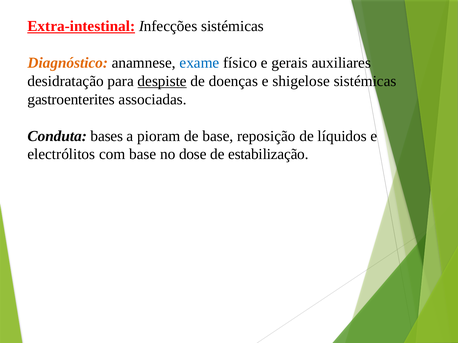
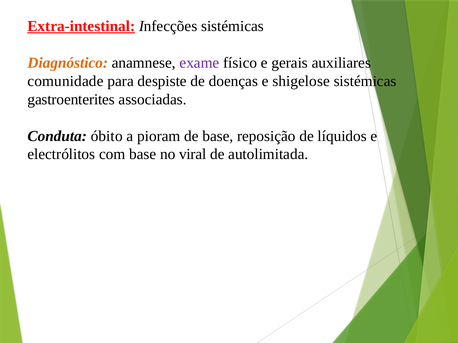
exame colour: blue -> purple
desidratação: desidratação -> comunidade
despiste underline: present -> none
bases: bases -> óbito
dose: dose -> viral
estabilização: estabilização -> autolimitada
